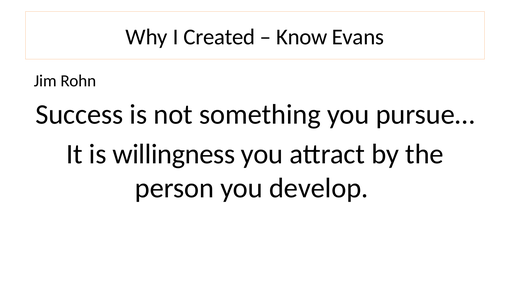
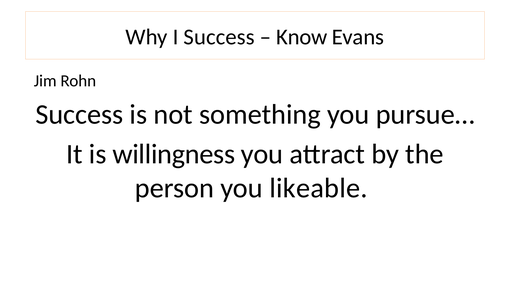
I Created: Created -> Success
develop: develop -> likeable
